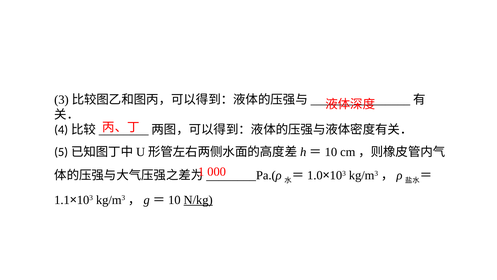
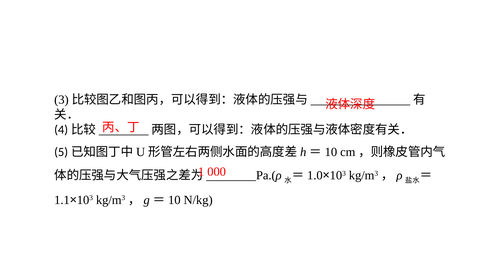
N/kg underline: present -> none
